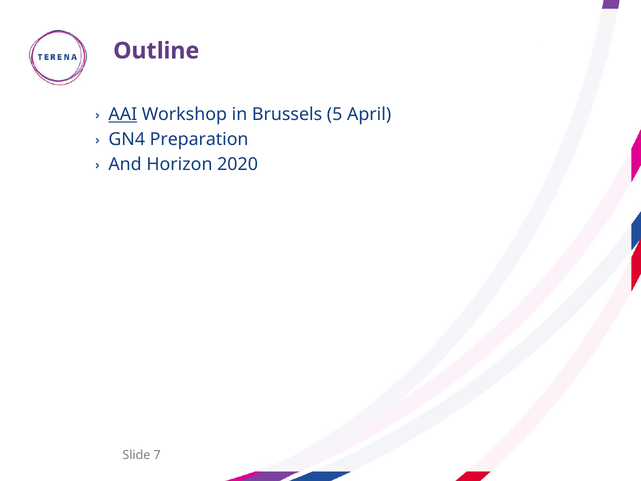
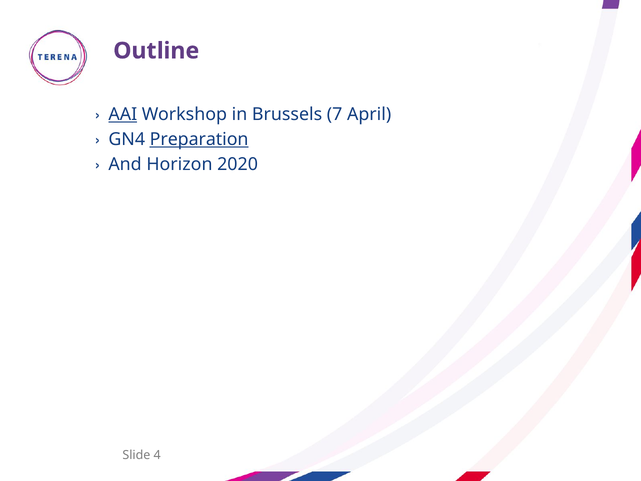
5: 5 -> 7
Preparation underline: none -> present
7: 7 -> 4
